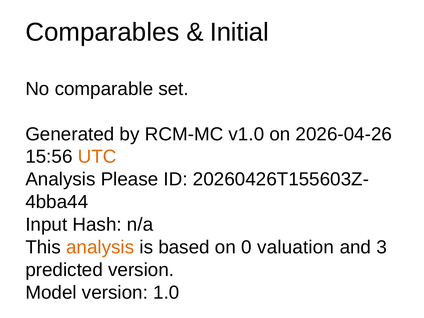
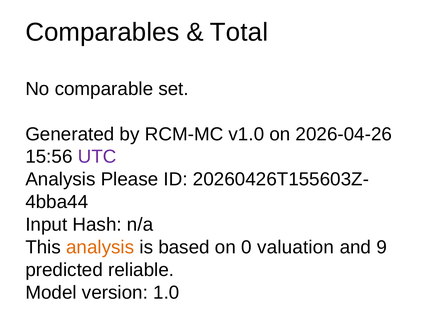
Initial: Initial -> Total
UTC colour: orange -> purple
3: 3 -> 9
predicted version: version -> reliable
